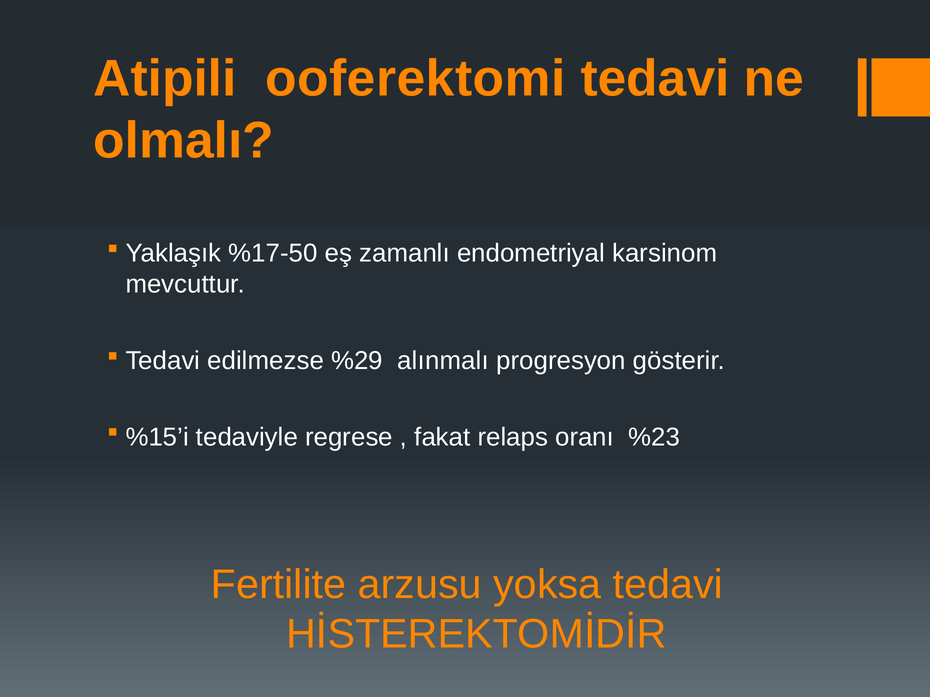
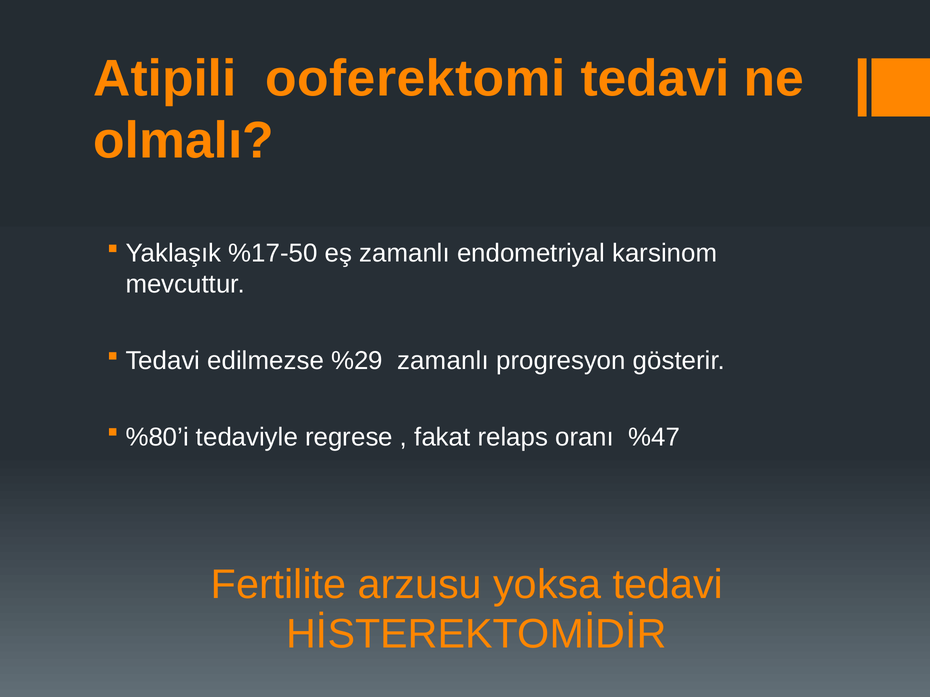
%29 alınmalı: alınmalı -> zamanlı
%15’i: %15’i -> %80’i
%23: %23 -> %47
